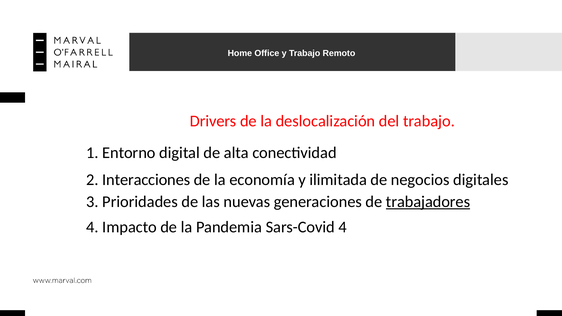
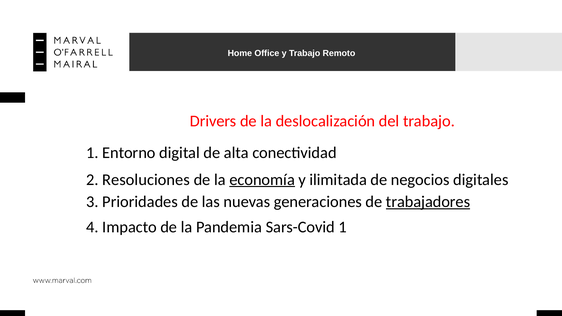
Interacciones: Interacciones -> Resoluciones
economía underline: none -> present
Sars-Covid 4: 4 -> 1
